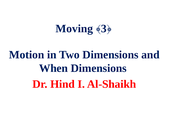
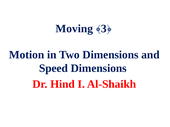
When: When -> Speed
